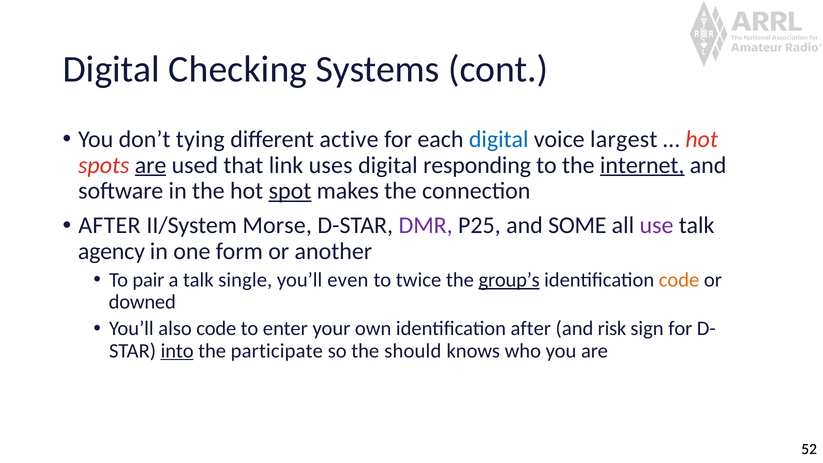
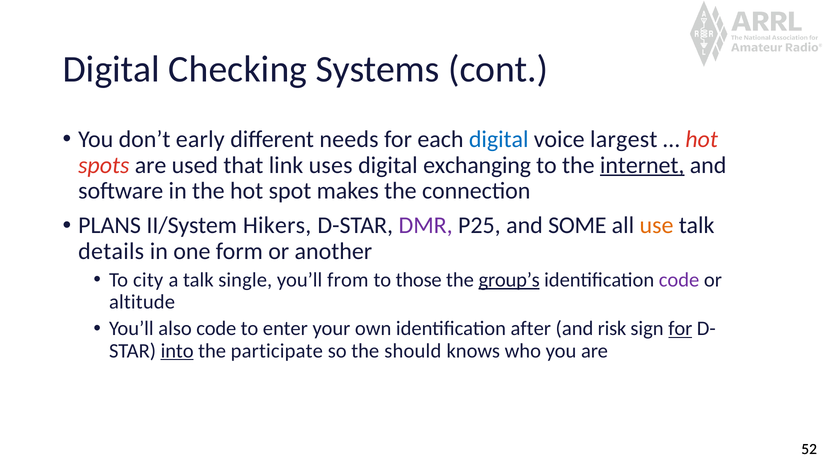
tying: tying -> early
active: active -> needs
are at (151, 165) underline: present -> none
responding: responding -> exchanging
spot underline: present -> none
AFTER at (109, 226): AFTER -> PLANS
Morse: Morse -> Hikers
use colour: purple -> orange
agency: agency -> details
pair: pair -> city
even: even -> from
twice: twice -> those
code at (679, 280) colour: orange -> purple
downed: downed -> altitude
for at (680, 329) underline: none -> present
